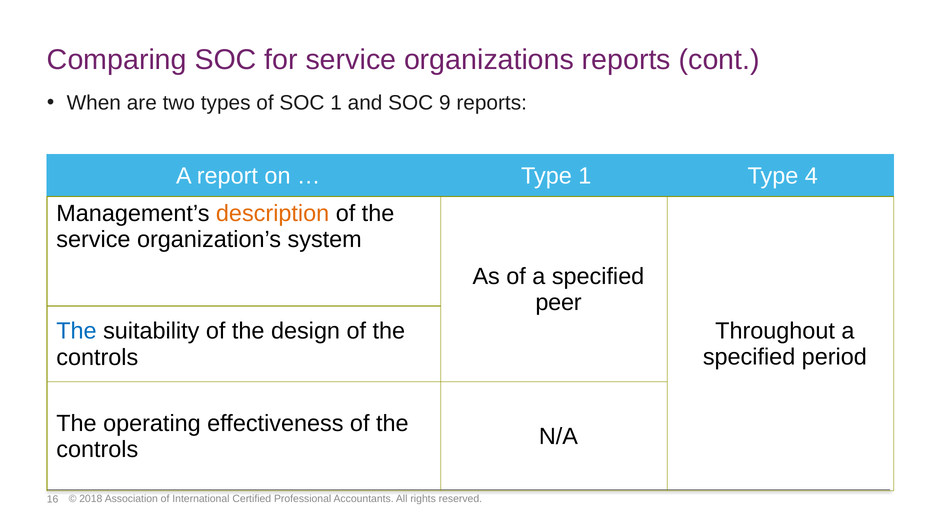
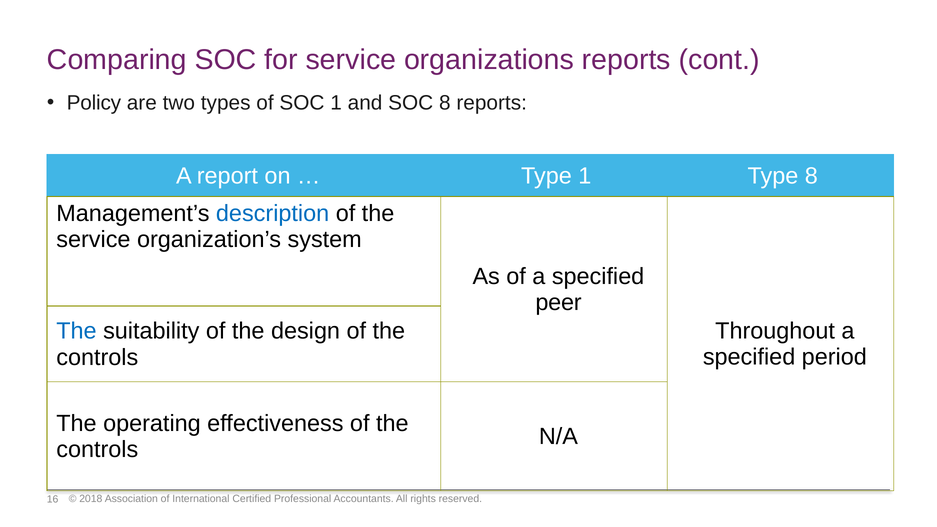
When: When -> Policy
SOC 9: 9 -> 8
Type 4: 4 -> 8
description colour: orange -> blue
